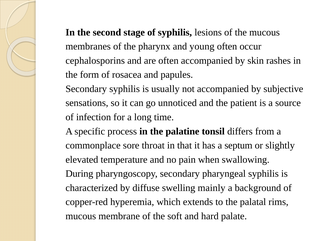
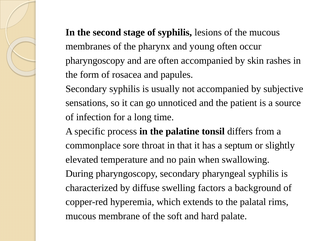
cephalosporins at (95, 61): cephalosporins -> pharyngoscopy
mainly: mainly -> factors
